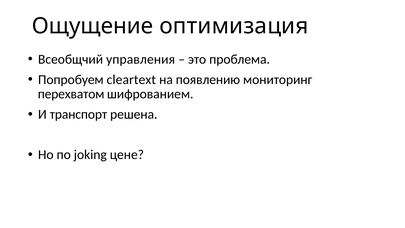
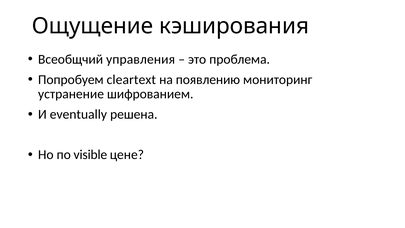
оптимизация: оптимизация -> кэширования
перехватом: перехватом -> устранение
транспорт: транспорт -> eventually
joking: joking -> visible
